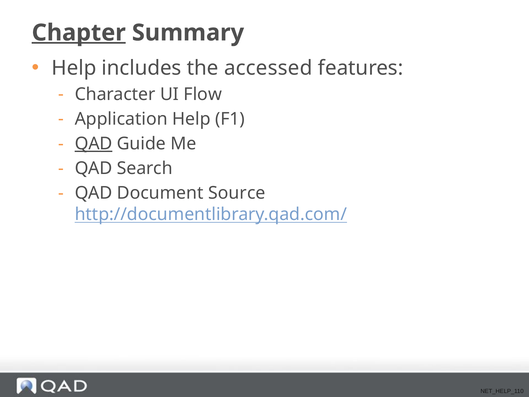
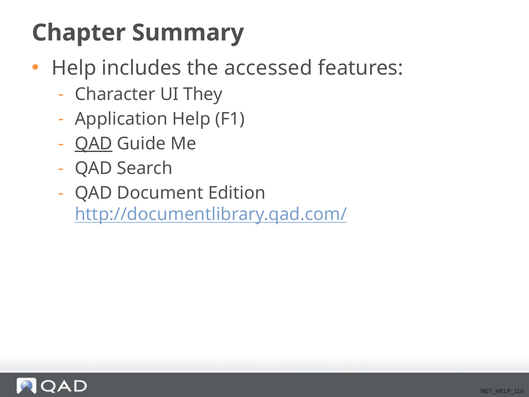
Chapter underline: present -> none
Flow: Flow -> They
Source: Source -> Edition
